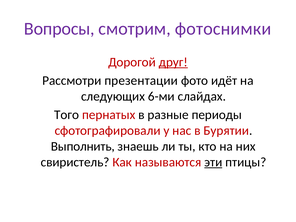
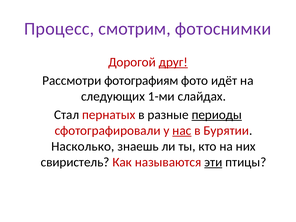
Вопросы: Вопросы -> Процесс
презентации: презентации -> фотографиям
6-ми: 6-ми -> 1-ми
Того: Того -> Стал
периоды underline: none -> present
нас underline: none -> present
Выполнить: Выполнить -> Насколько
